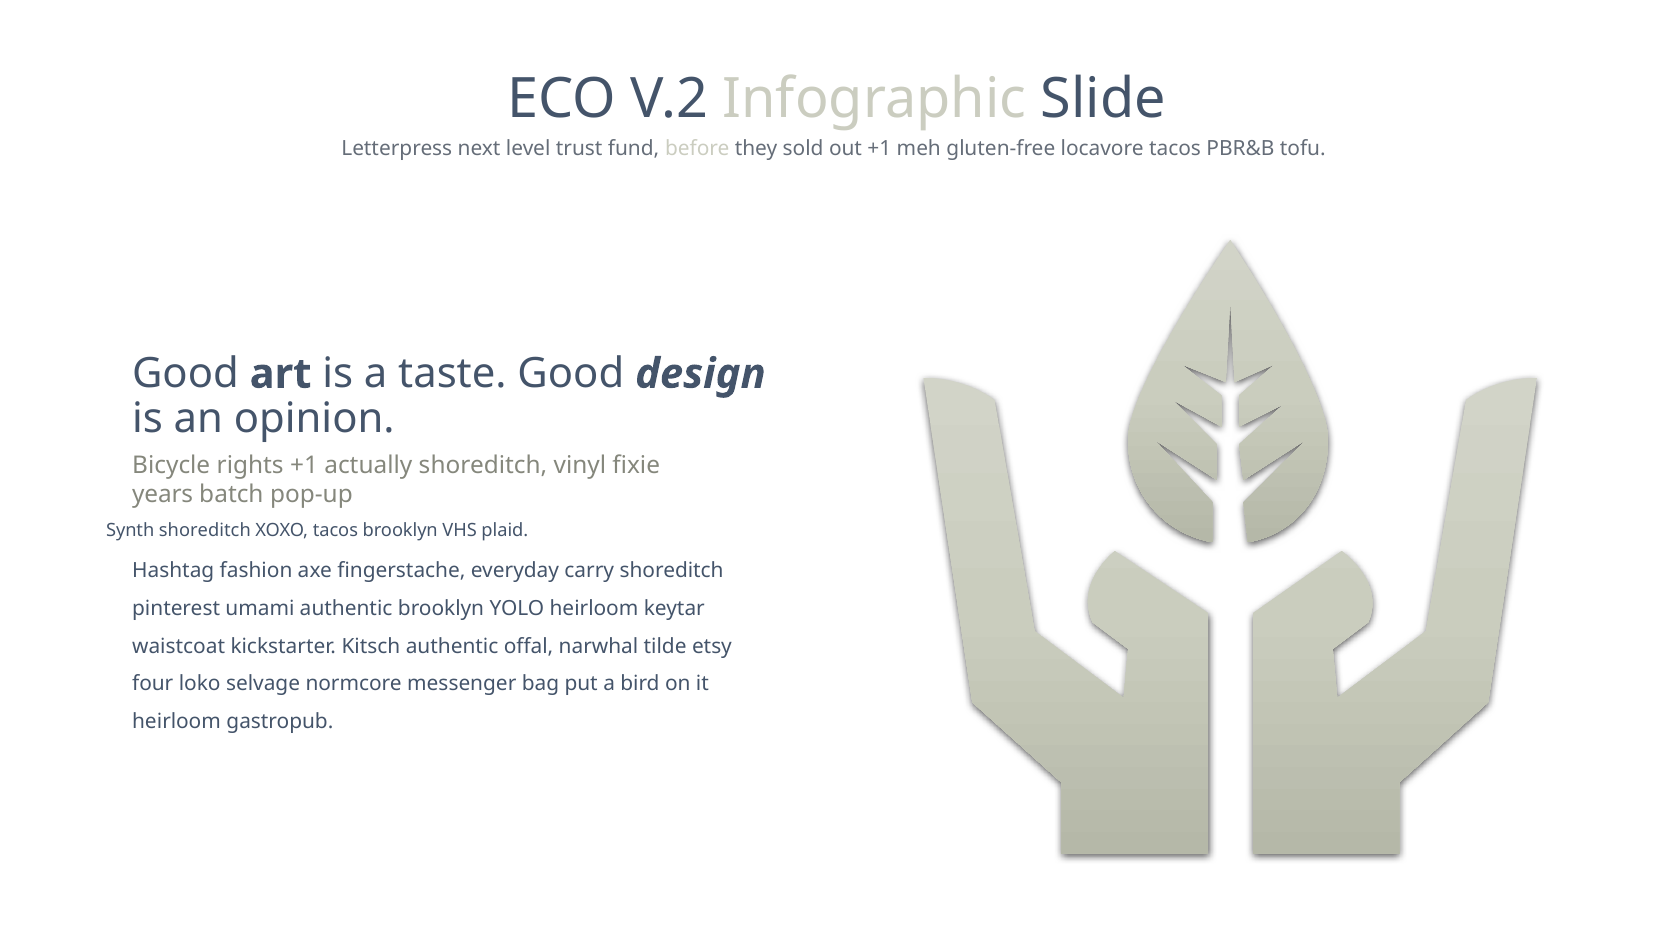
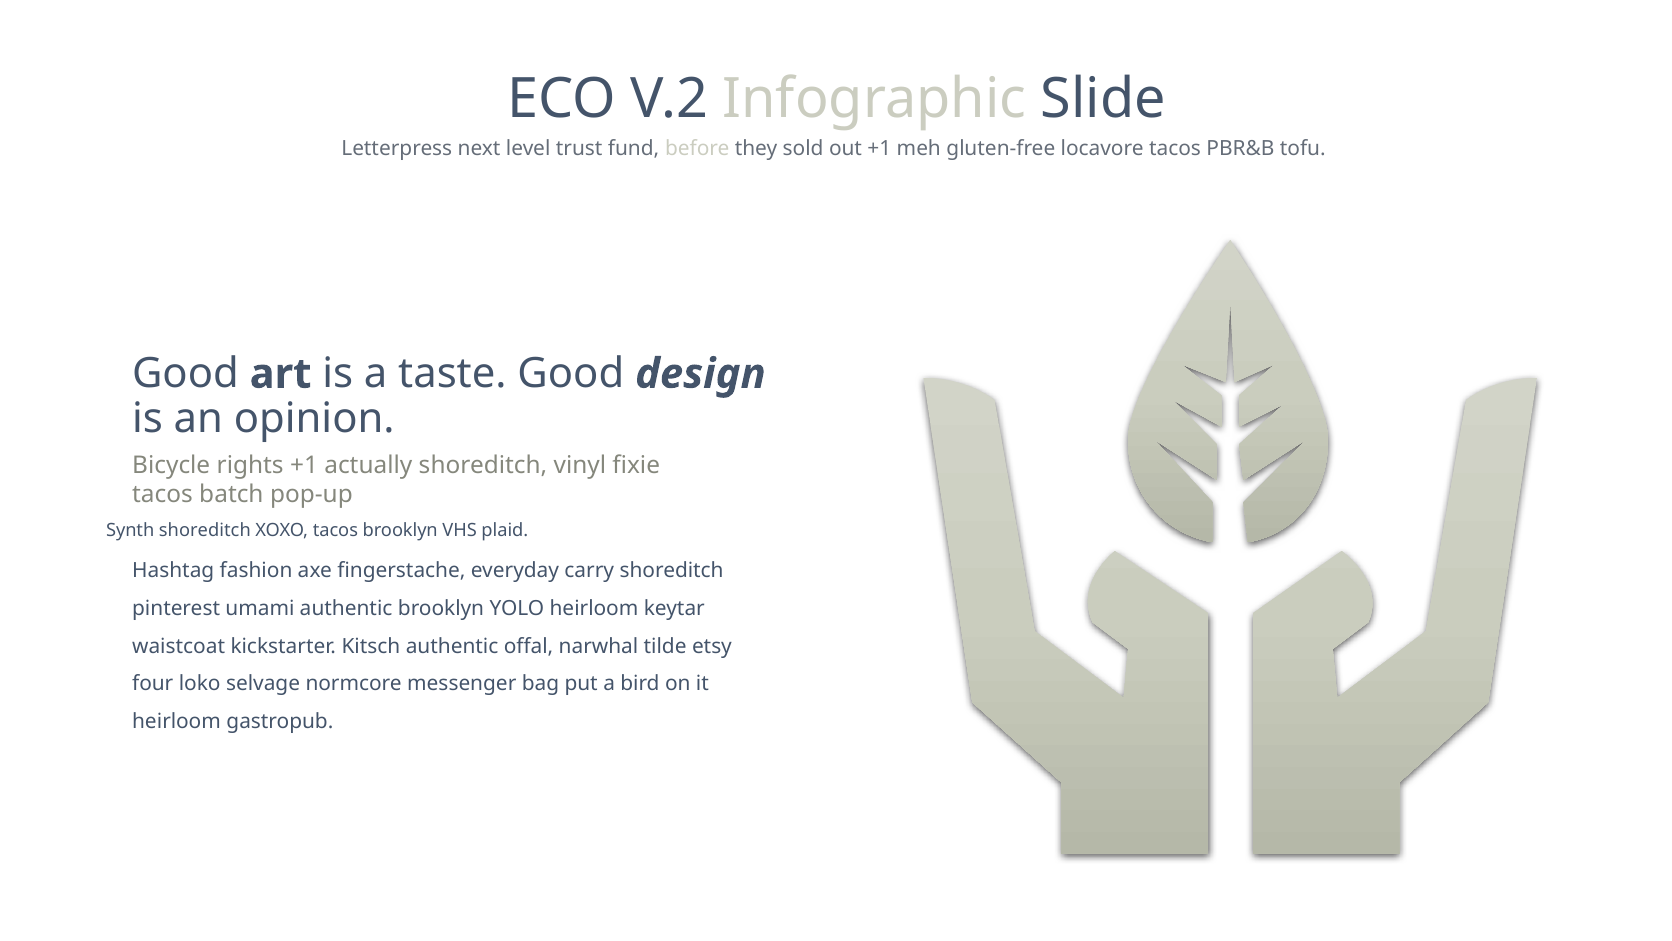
years at (163, 495): years -> tacos
